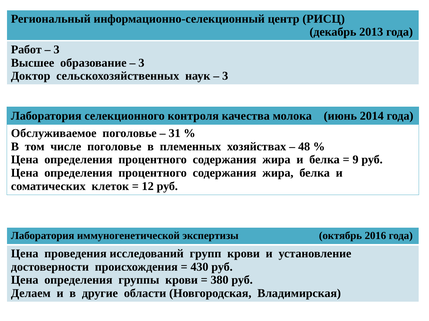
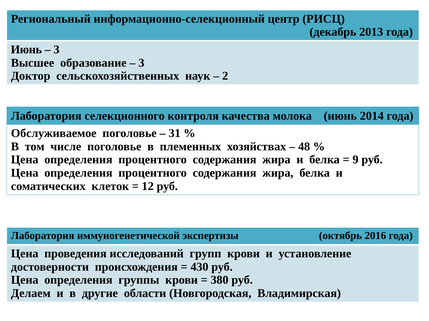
Работ at (26, 50): Работ -> Июнь
3 at (225, 76): 3 -> 2
